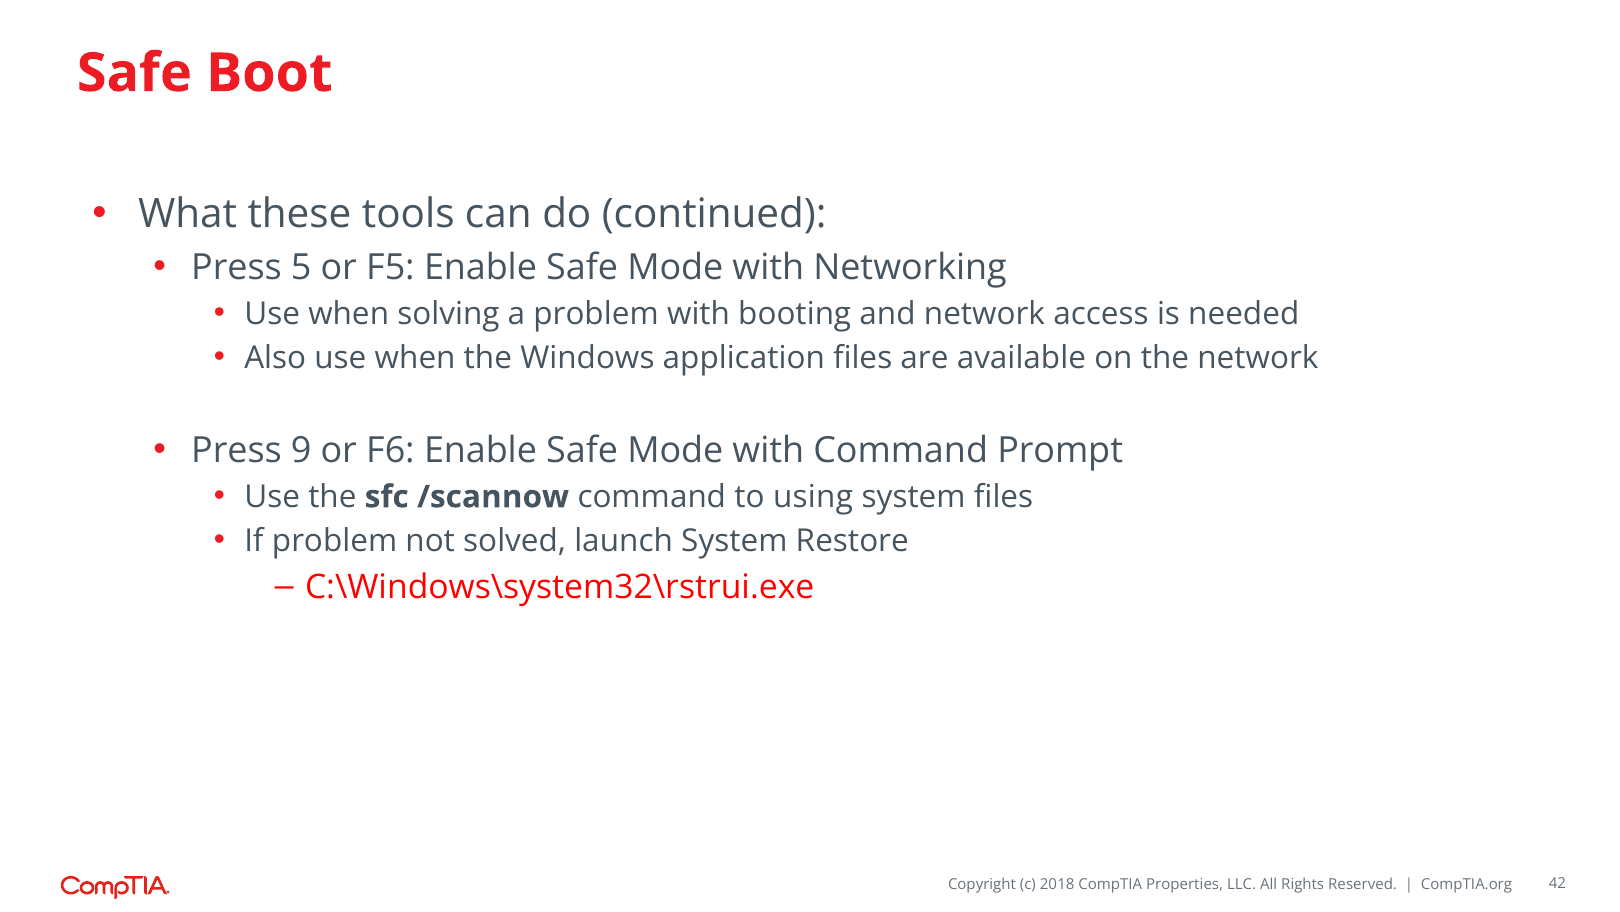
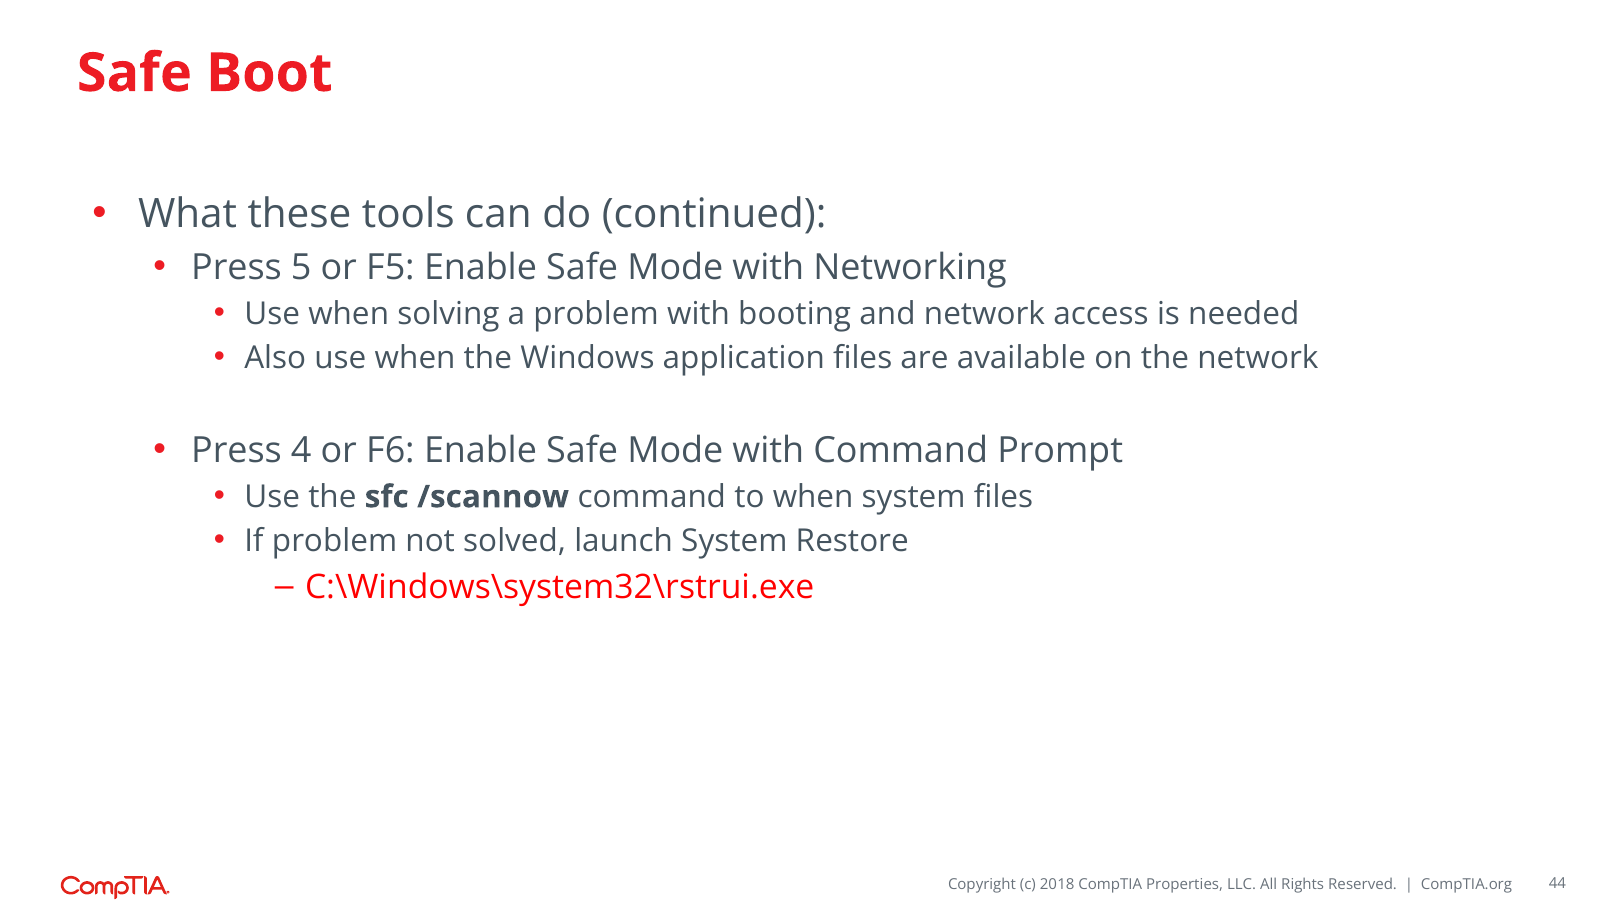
9: 9 -> 4
to using: using -> when
42: 42 -> 44
